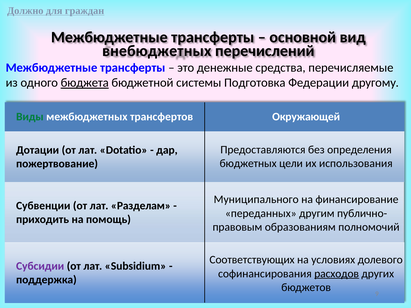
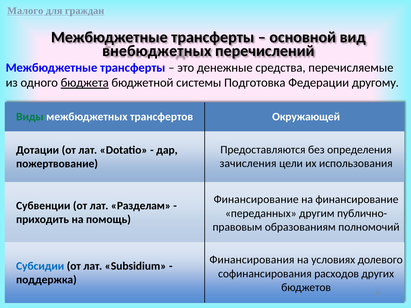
Должно: Должно -> Малого
бюджетных: бюджетных -> зачисления
Муниципального at (256, 200): Муниципального -> Финансирование
Соответствующих: Соответствующих -> Финансирования
Субсидии colour: purple -> blue
расходов underline: present -> none
